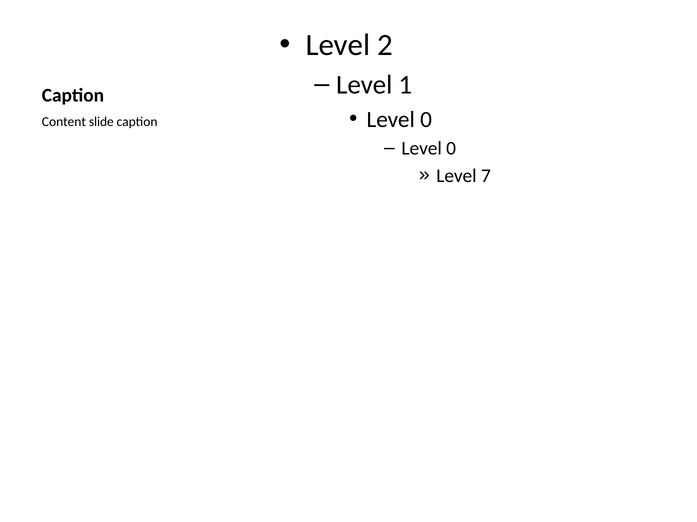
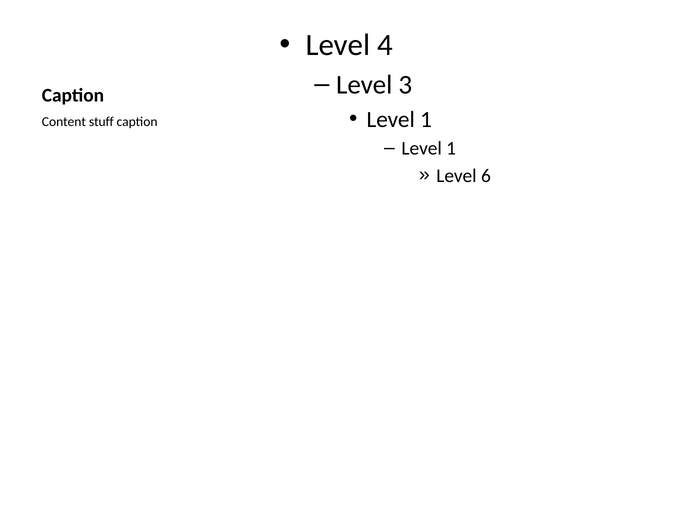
2: 2 -> 4
1: 1 -> 3
0 at (426, 120): 0 -> 1
slide: slide -> stuff
0 at (451, 149): 0 -> 1
7: 7 -> 6
